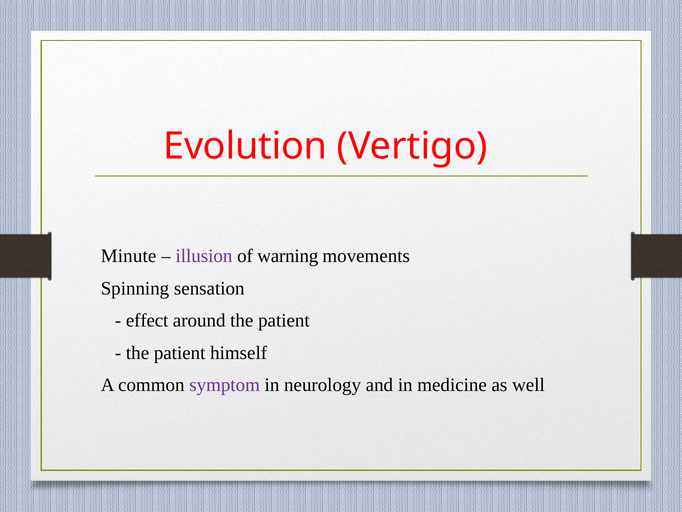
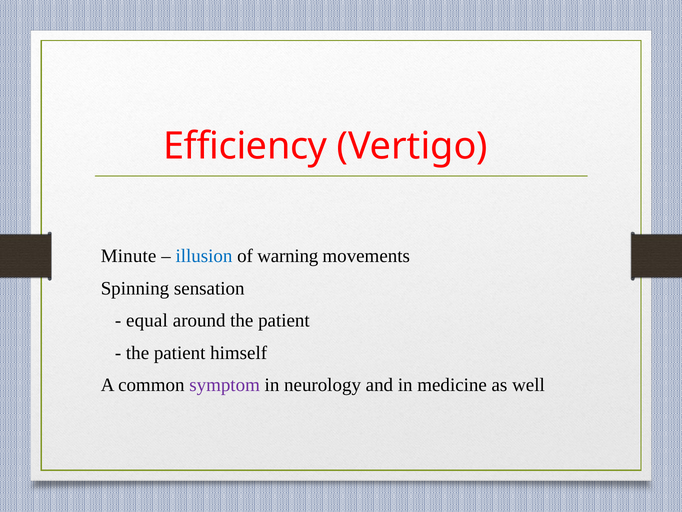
Evolution: Evolution -> Efficiency
illusion colour: purple -> blue
effect: effect -> equal
